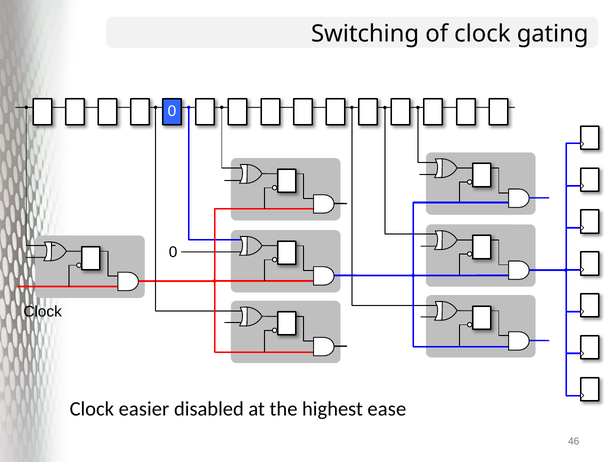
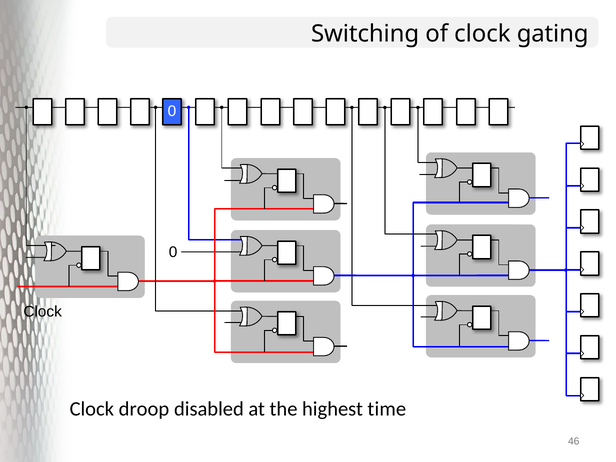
easier: easier -> droop
ease: ease -> time
